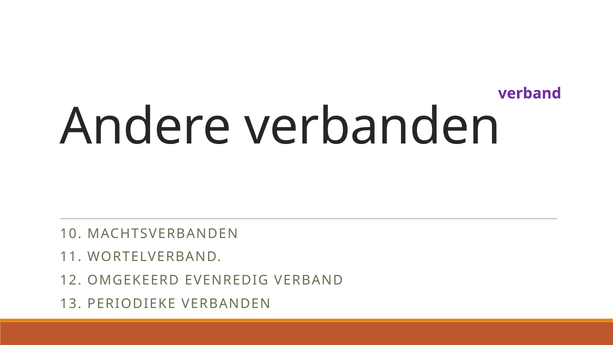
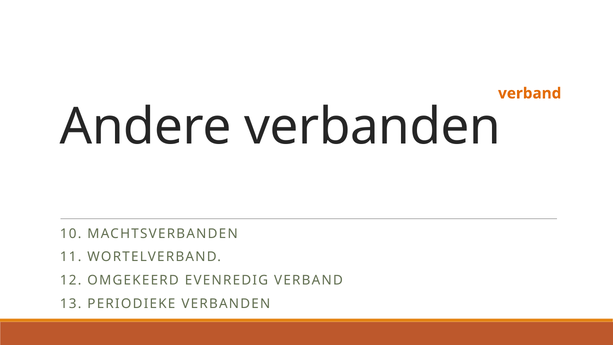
verband at (530, 93) colour: purple -> orange
